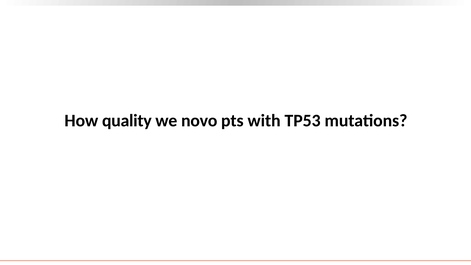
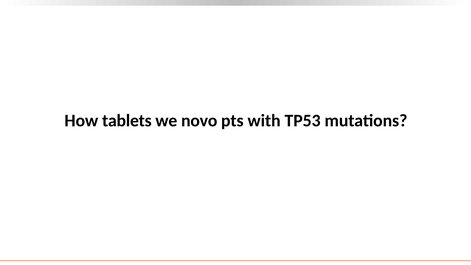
quality: quality -> tablets
